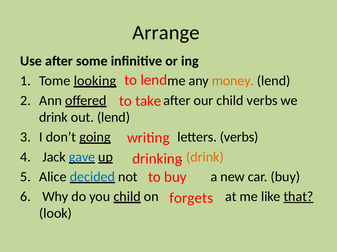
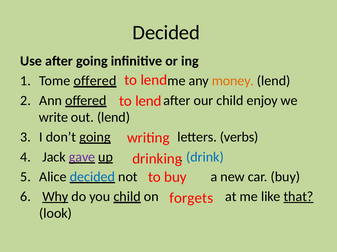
Arrange at (166, 33): Arrange -> Decided
after some: some -> going
Tome looking: looking -> offered
child verbs: verbs -> enjoy
take at (148, 101): take -> lend
drink at (54, 118): drink -> write
gave colour: blue -> purple
drink at (205, 157) colour: orange -> blue
Why underline: none -> present
